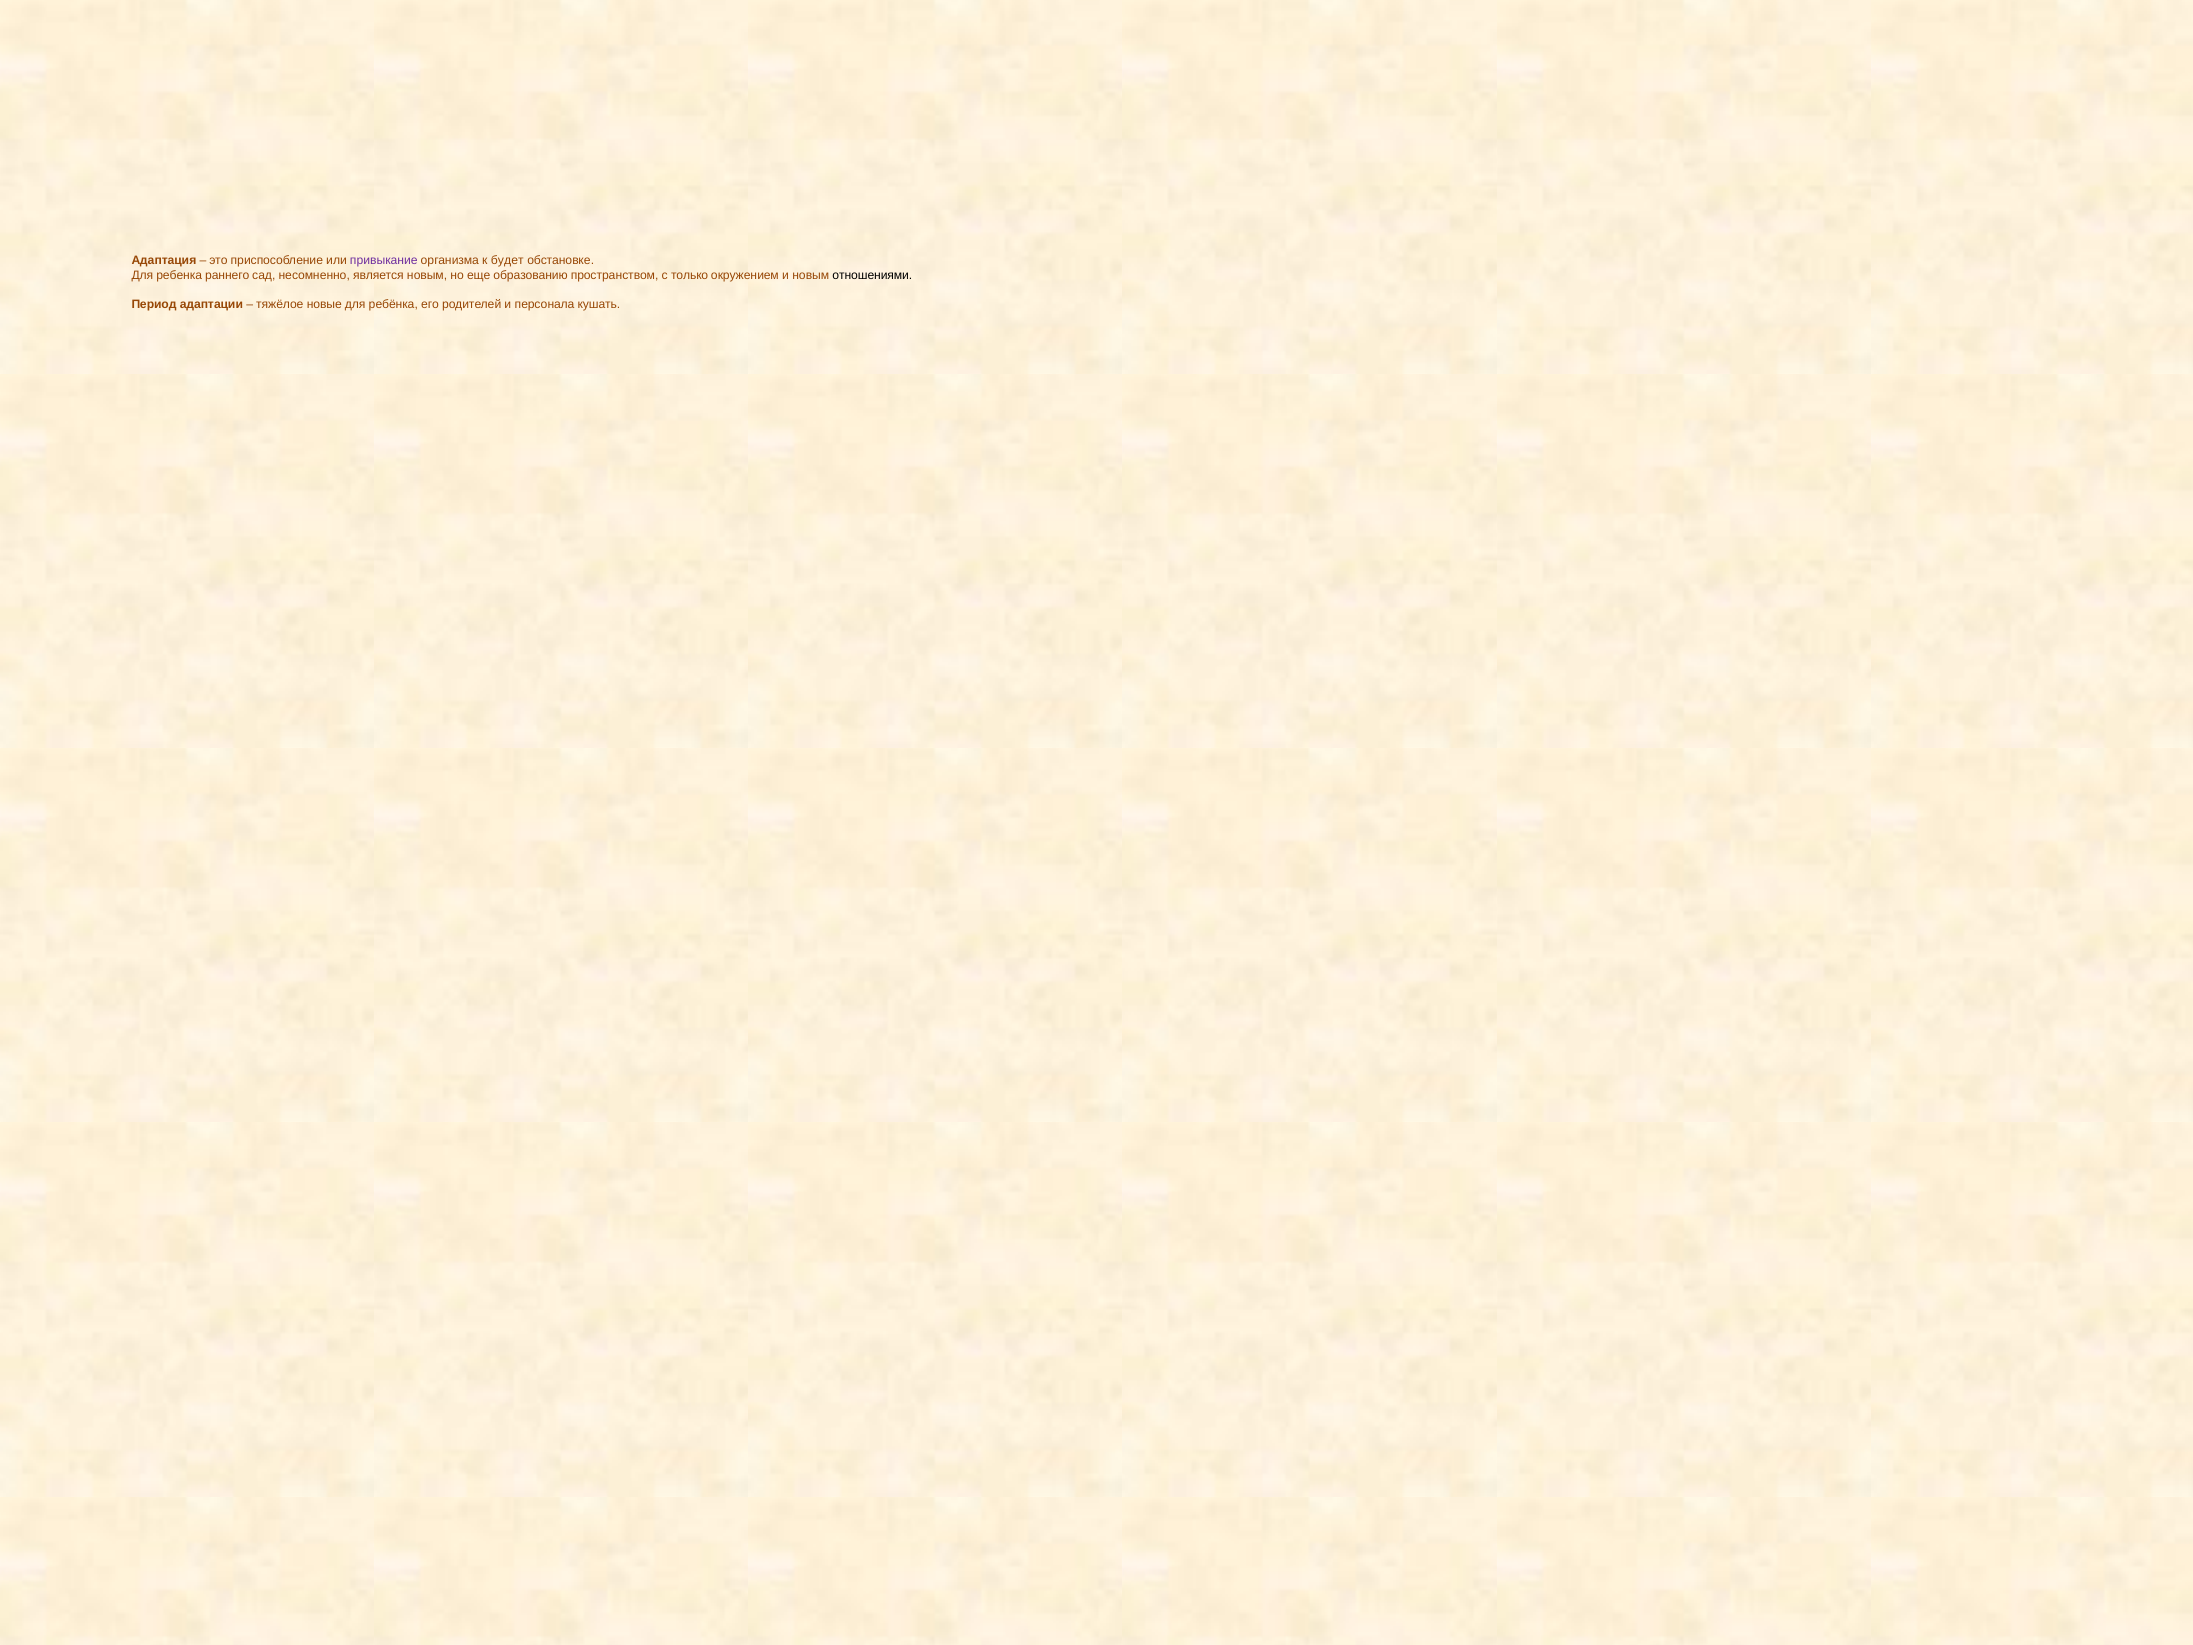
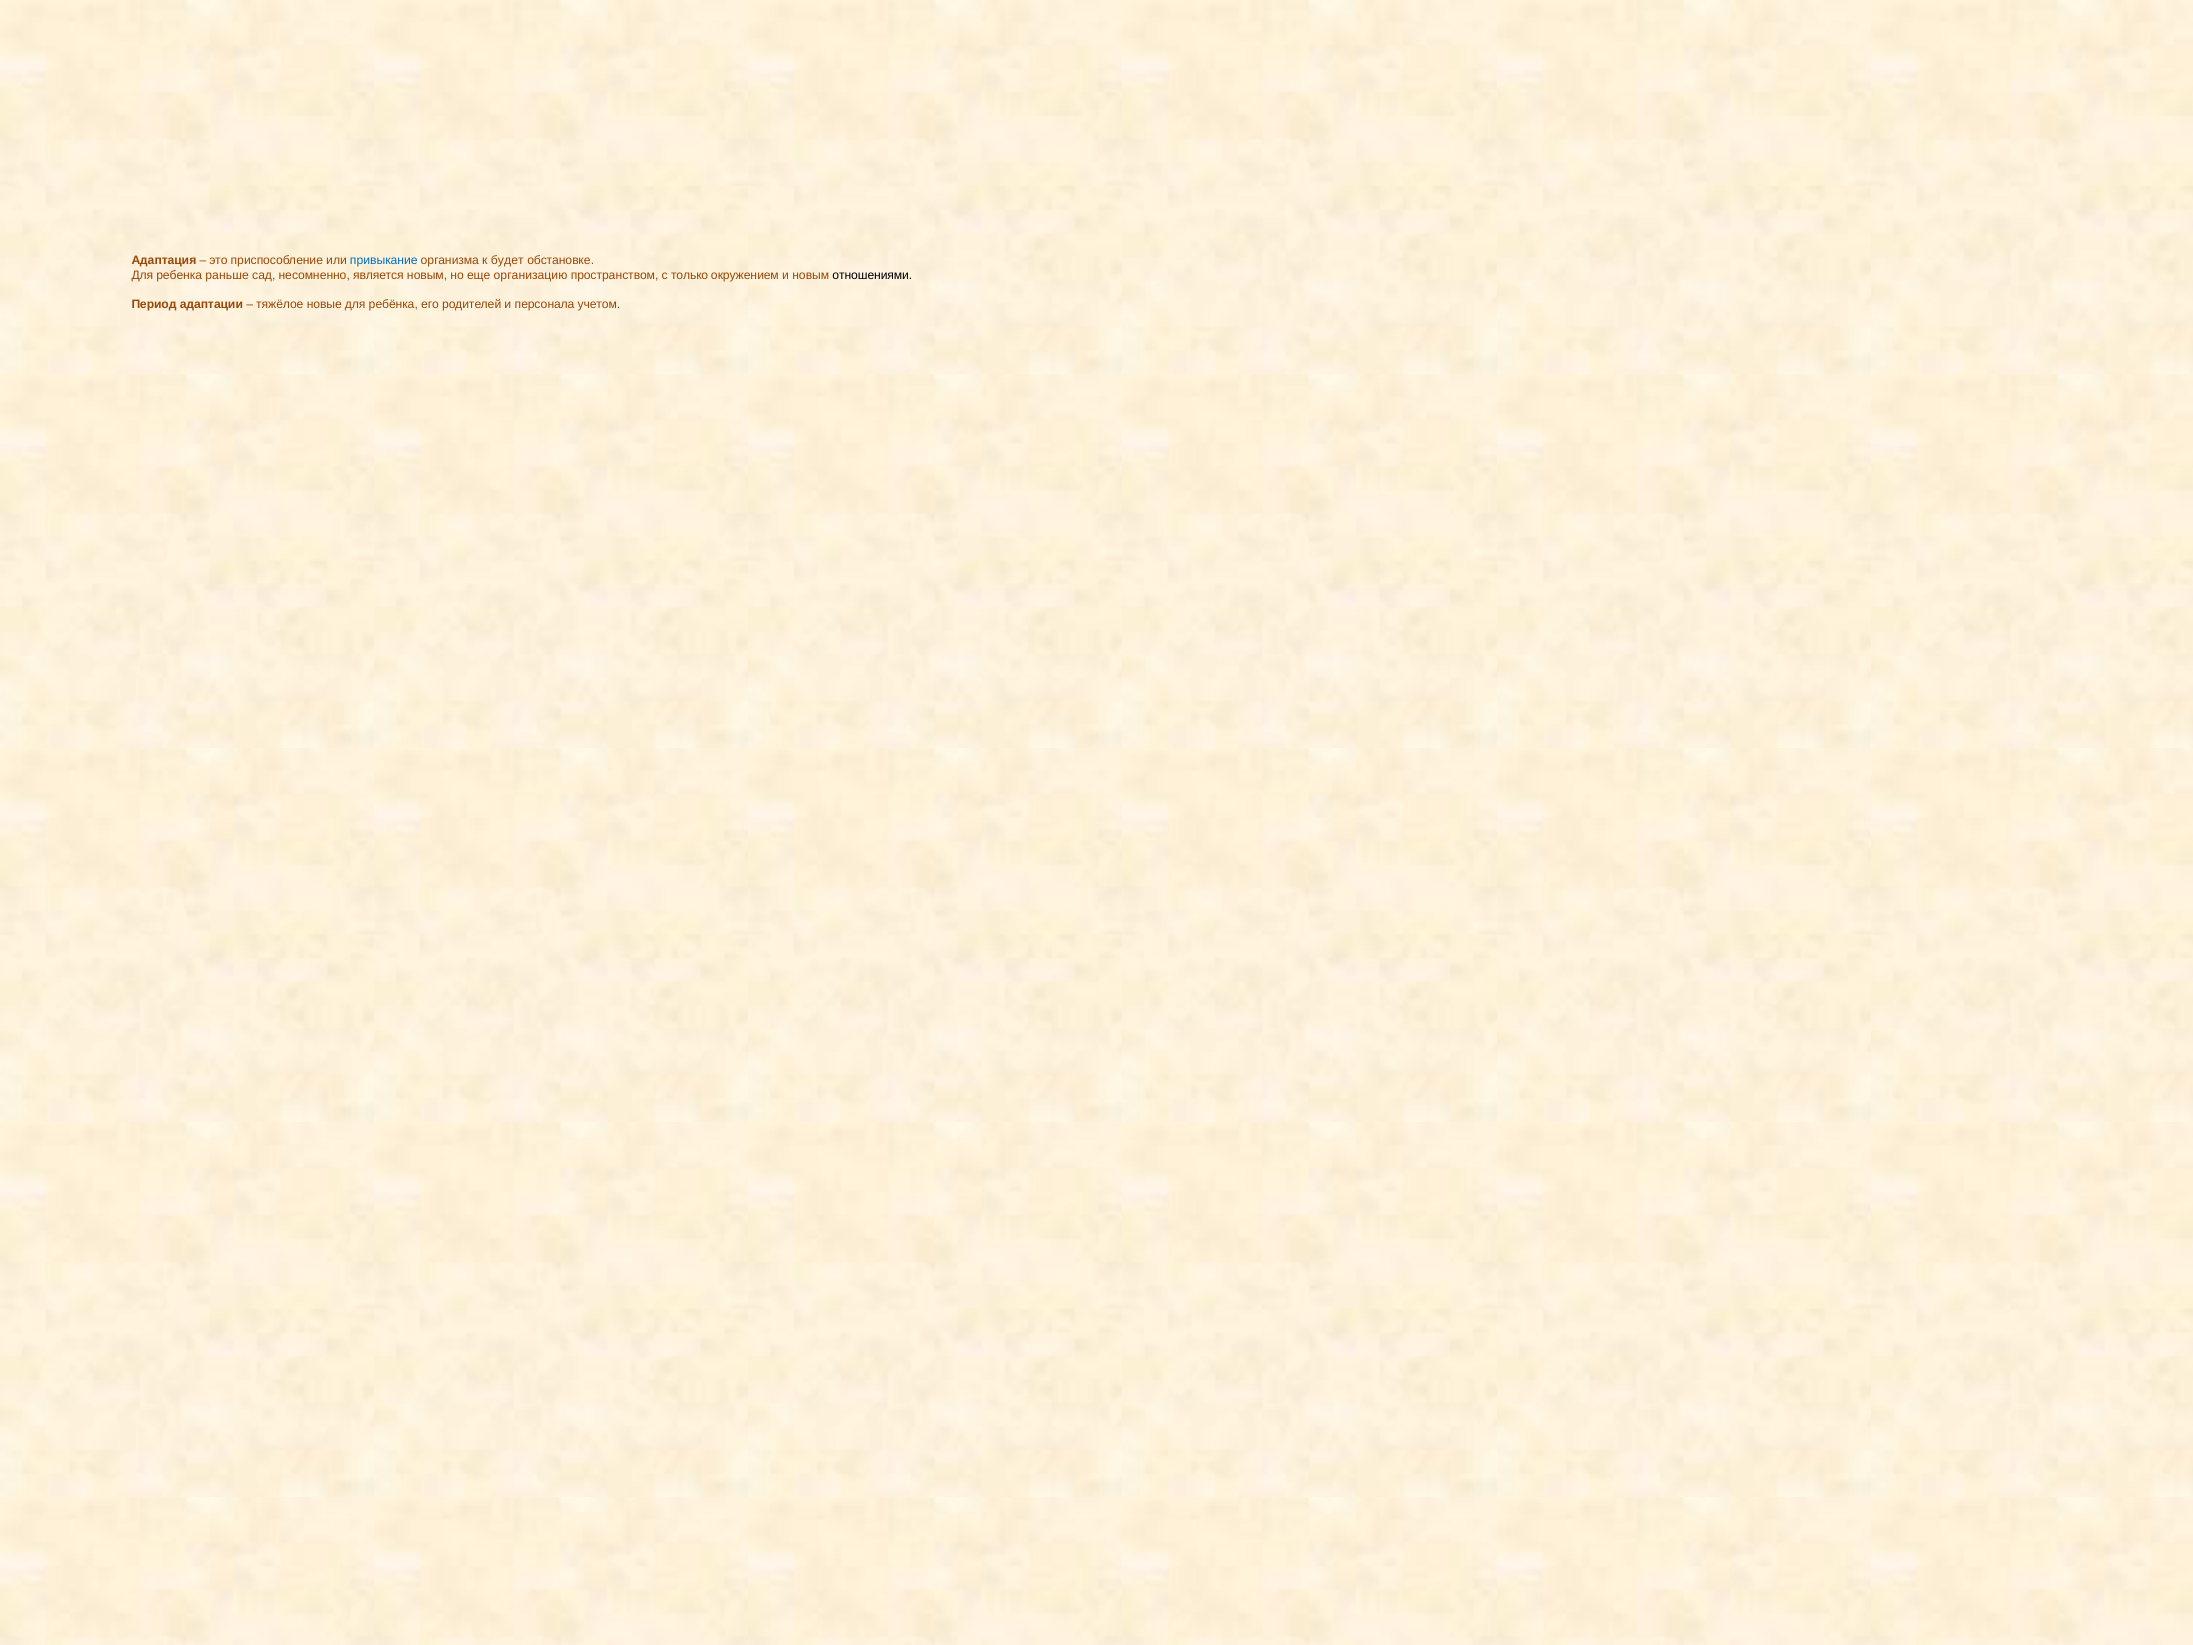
привыкание colour: purple -> blue
раннего: раннего -> раньше
образованию: образованию -> организацию
кушать: кушать -> учетом
